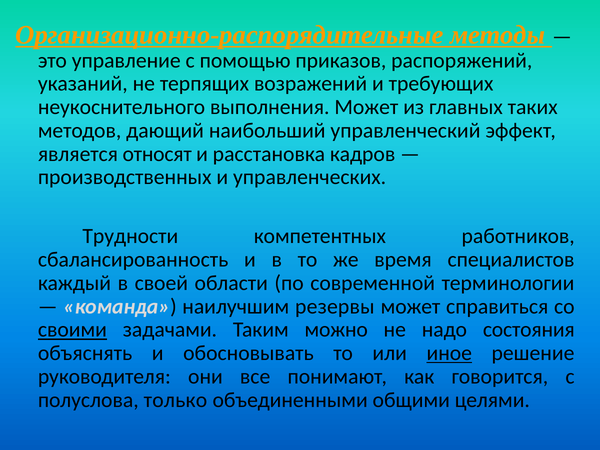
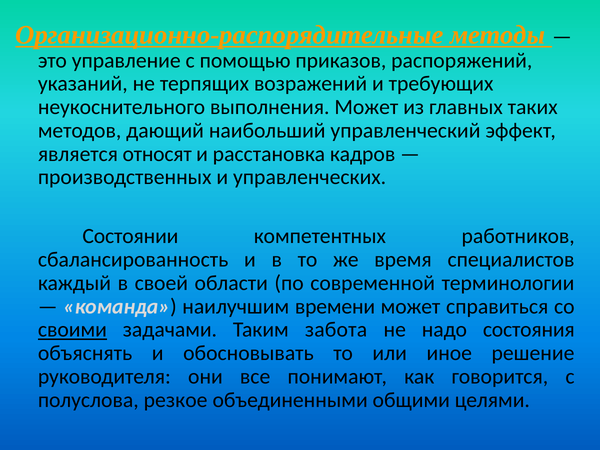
Трудности: Трудности -> Состоянии
резервы: резервы -> времени
можно: можно -> забота
иное underline: present -> none
только: только -> резкое
